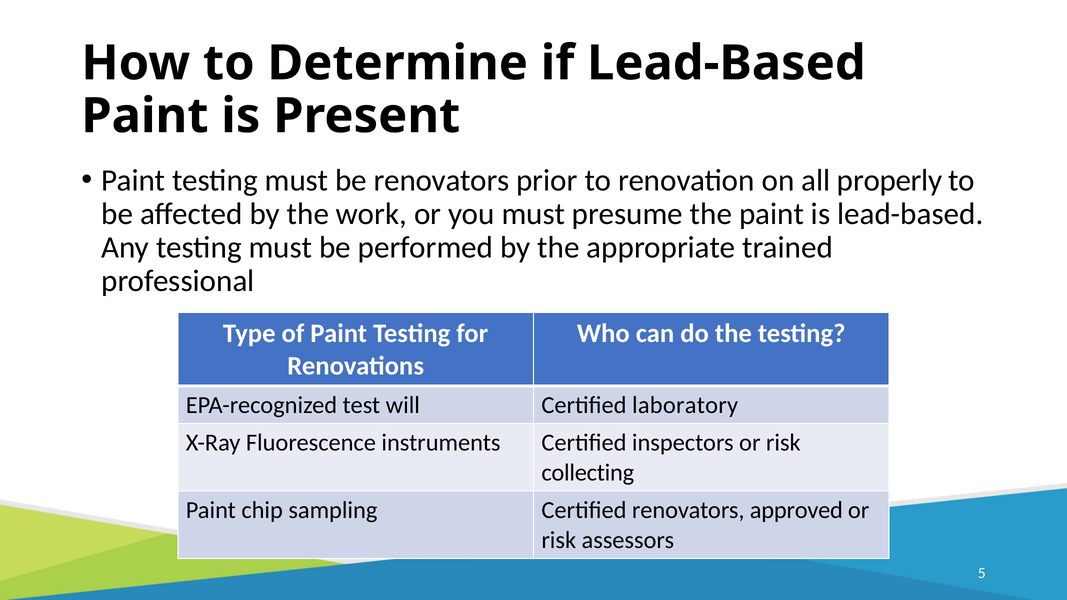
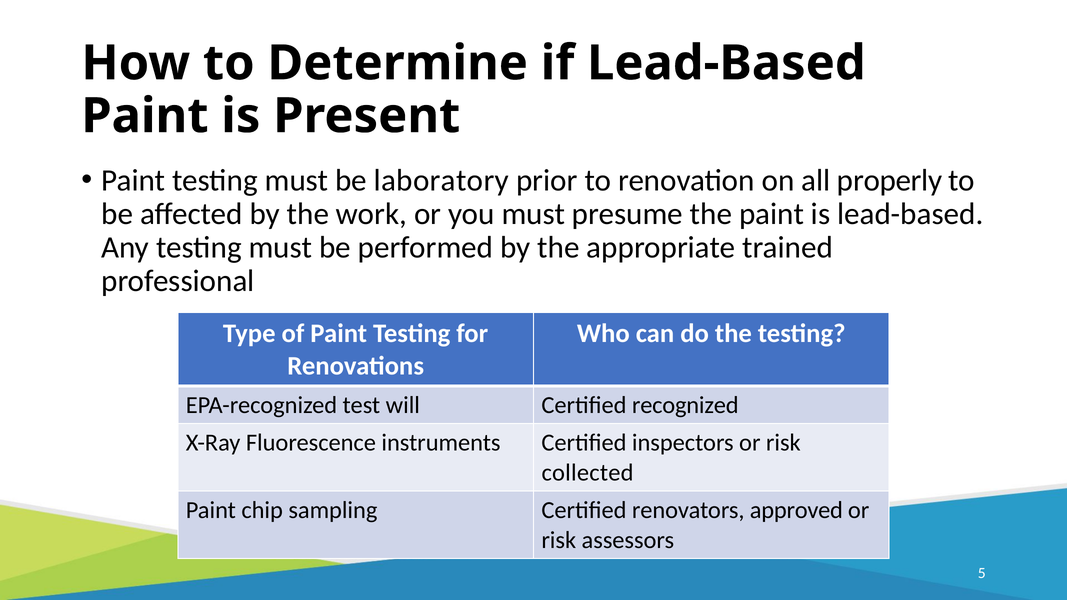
be renovators: renovators -> laboratory
laboratory: laboratory -> recognized
collecting: collecting -> collected
